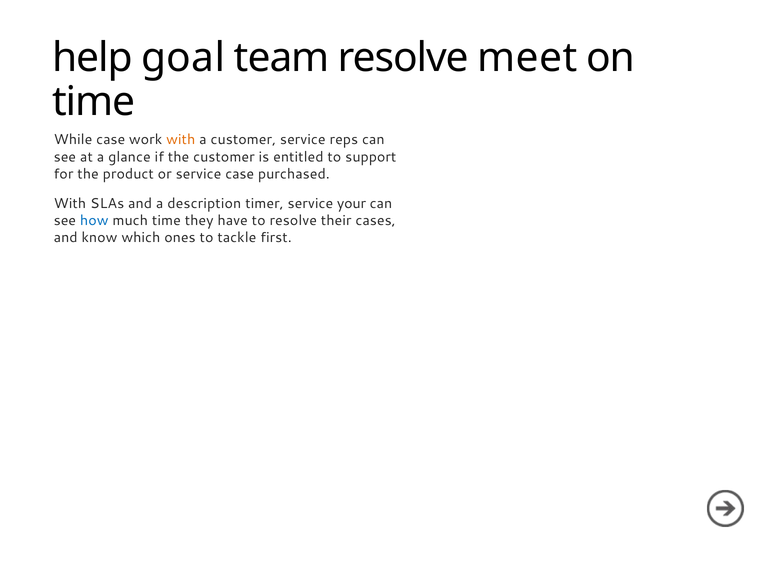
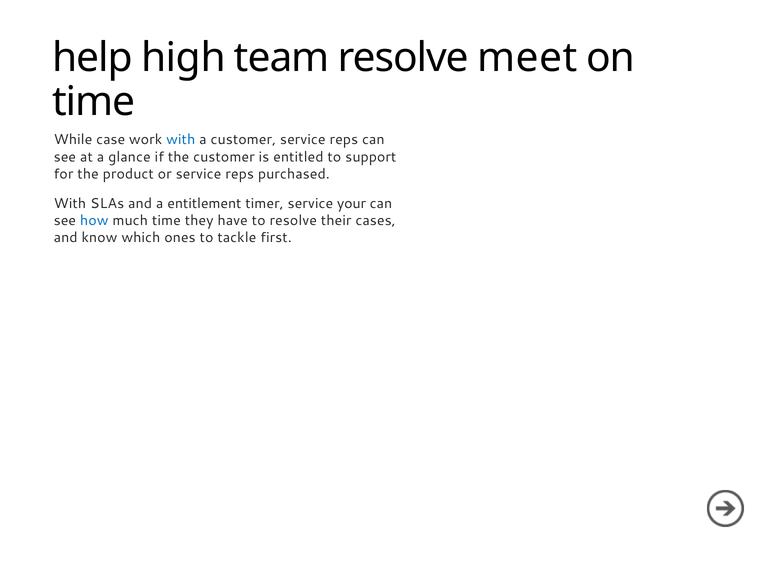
goal: goal -> high
with at (181, 139) colour: orange -> blue
or service case: case -> reps
description: description -> entitlement
